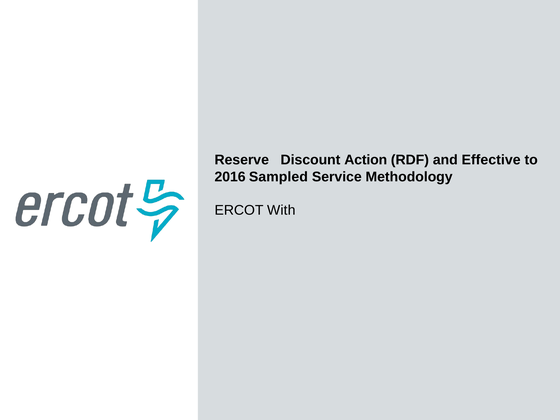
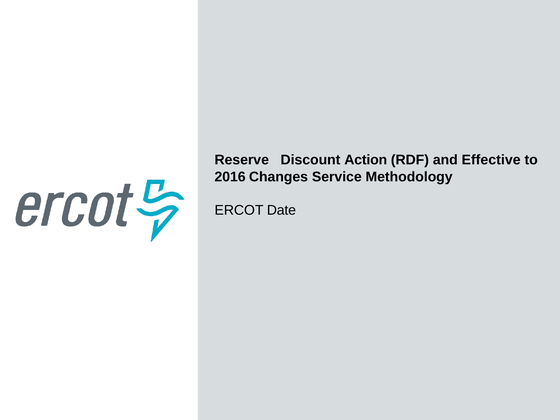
Sampled: Sampled -> Changes
With: With -> Date
